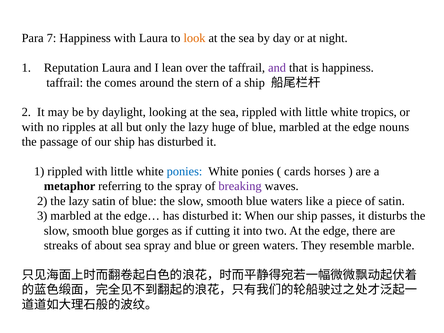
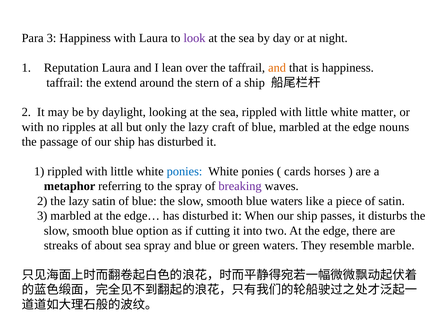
Para 7: 7 -> 3
look colour: orange -> purple
and at (277, 68) colour: purple -> orange
comes: comes -> extend
tropics: tropics -> matter
huge: huge -> craft
gorges: gorges -> option
